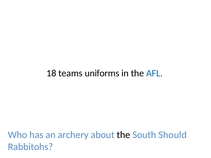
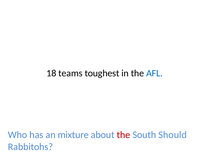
uniforms: uniforms -> toughest
archery: archery -> mixture
the at (124, 135) colour: black -> red
